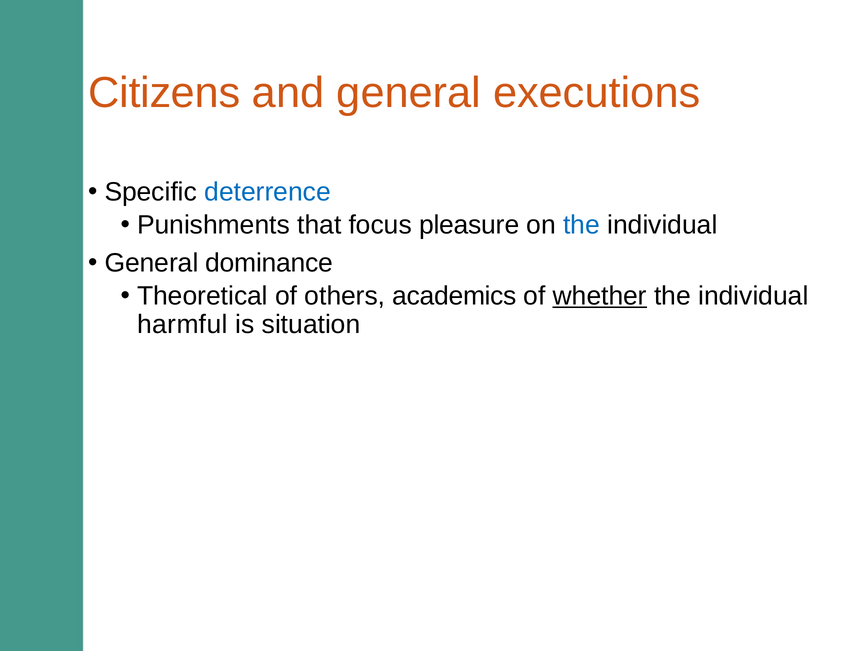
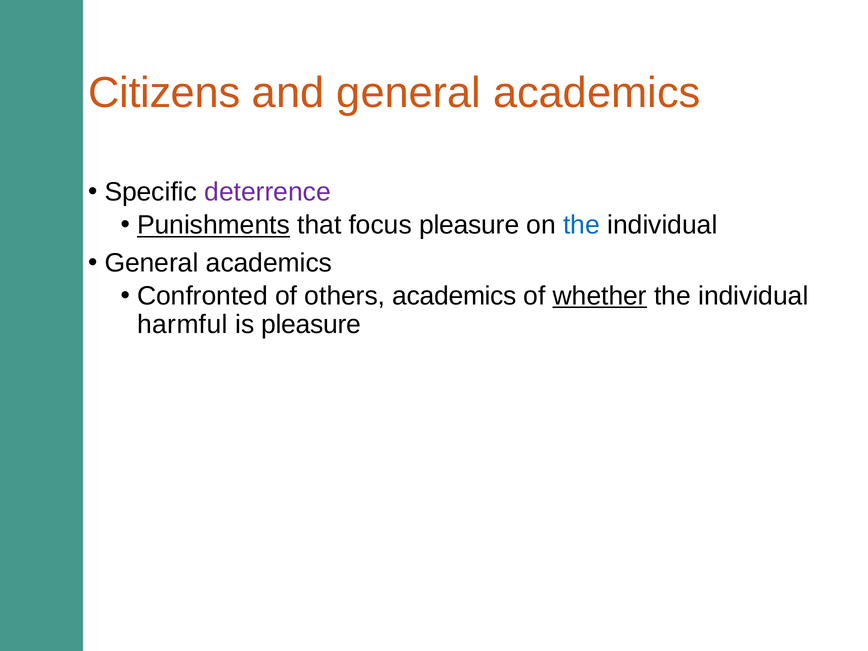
and general executions: executions -> academics
deterrence colour: blue -> purple
Punishments underline: none -> present
dominance at (269, 263): dominance -> academics
Theoretical: Theoretical -> Confronted
is situation: situation -> pleasure
